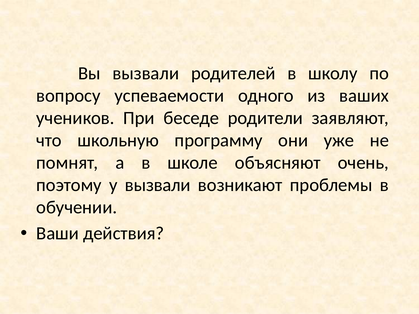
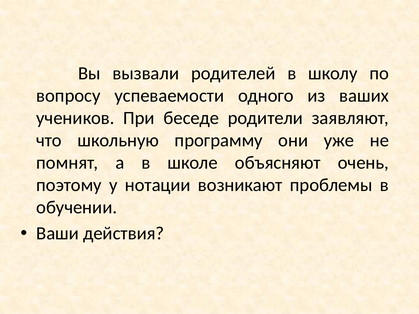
у вызвали: вызвали -> нотации
